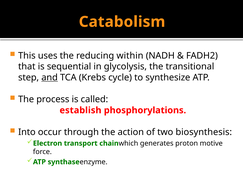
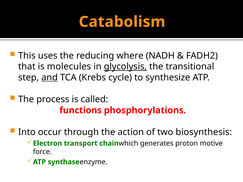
within: within -> where
sequential: sequential -> molecules
glycolysis underline: none -> present
establish: establish -> functions
